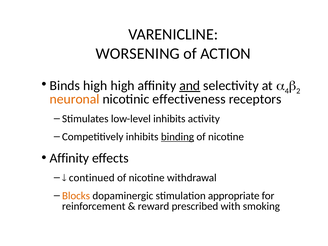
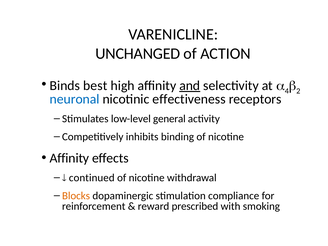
WORSENING: WORSENING -> UNCHANGED
Binds high: high -> best
neuronal colour: orange -> blue
low-level inhibits: inhibits -> general
binding underline: present -> none
appropriate: appropriate -> compliance
